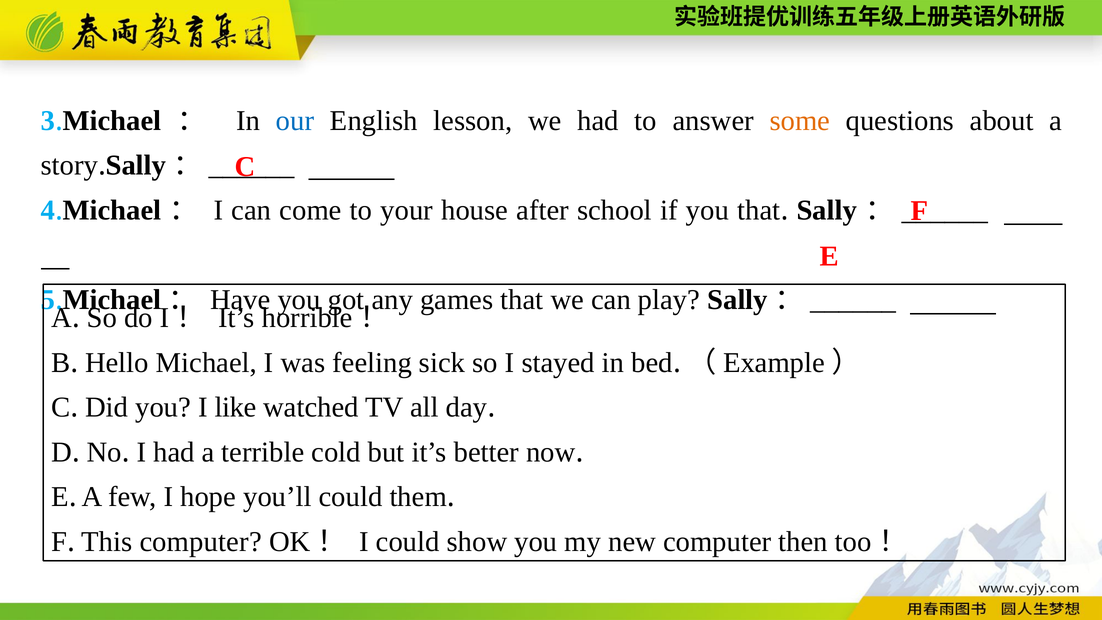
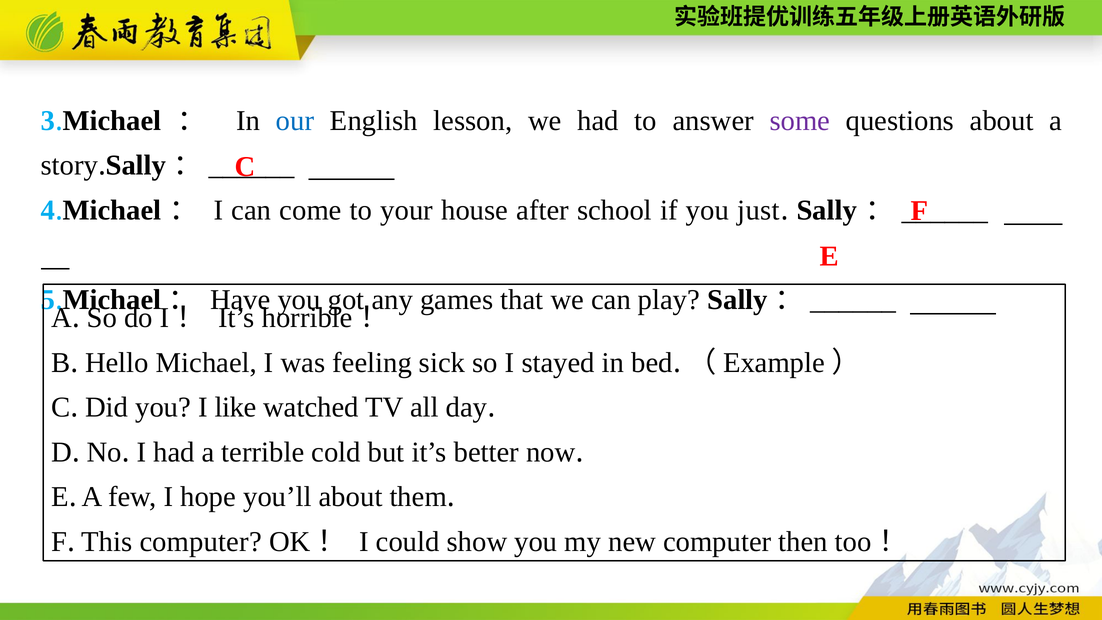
some colour: orange -> purple
you that: that -> just
you’ll could: could -> about
